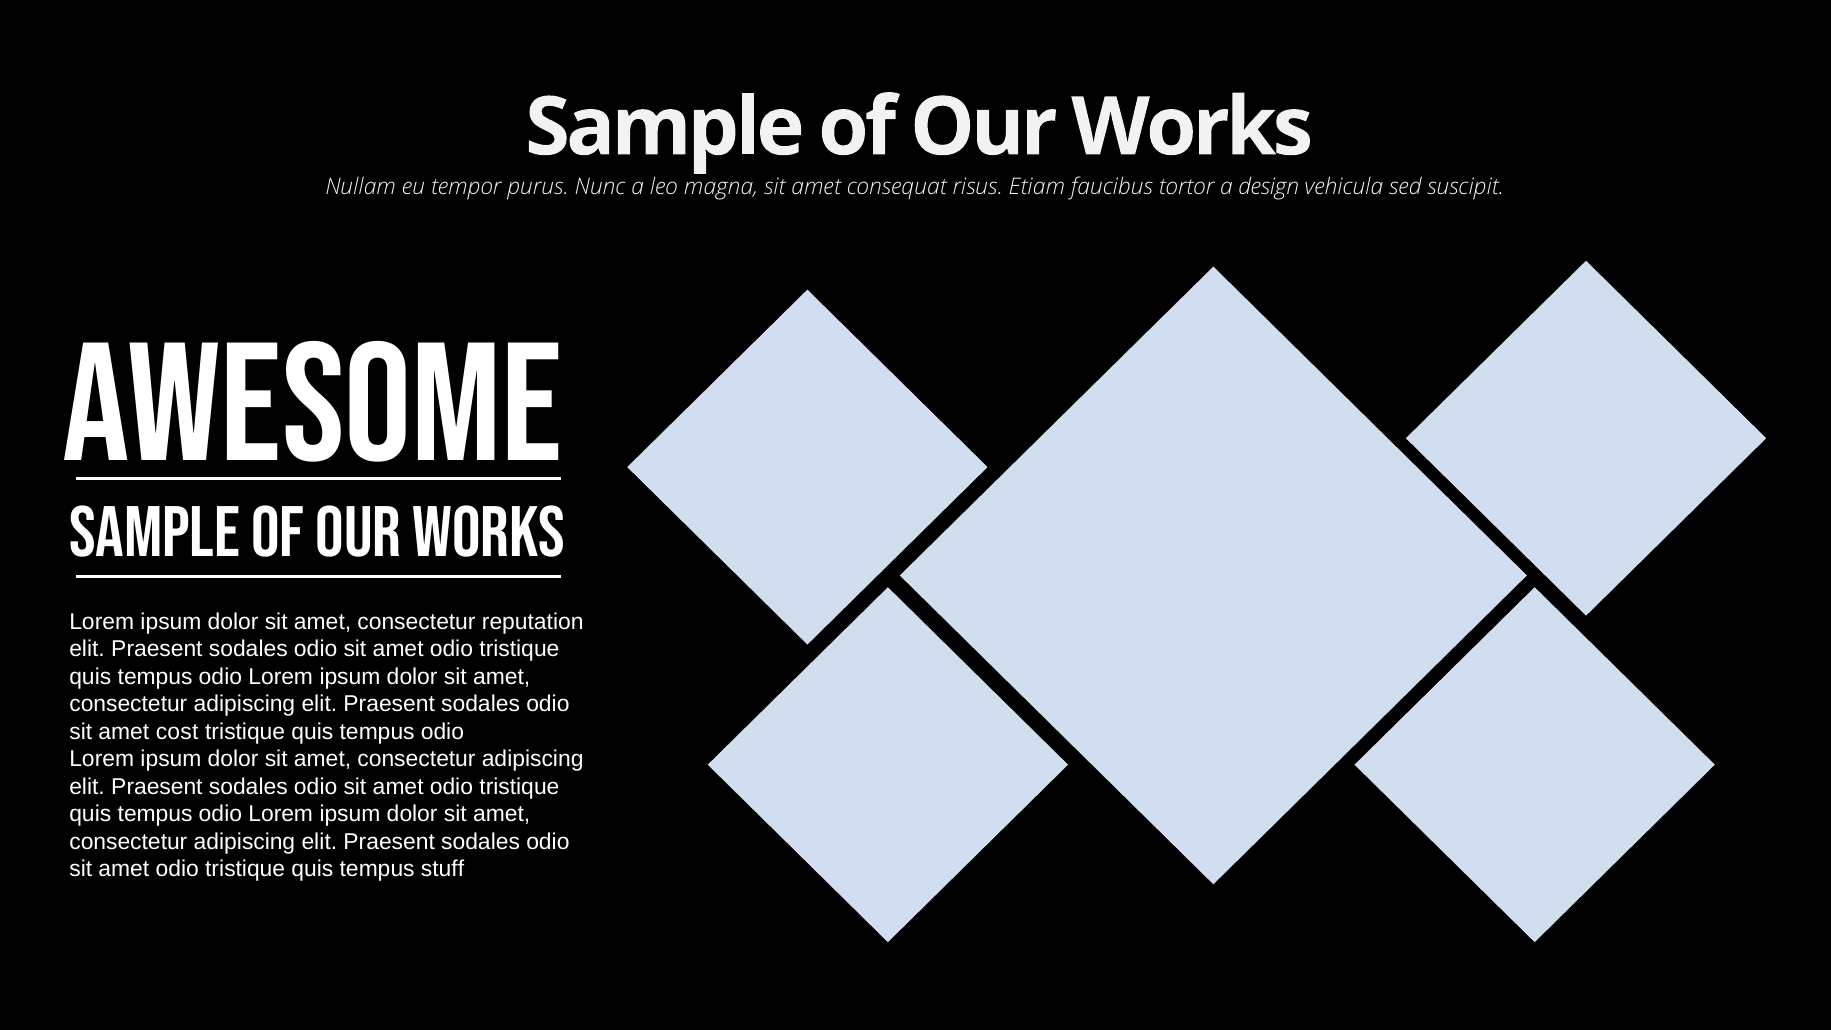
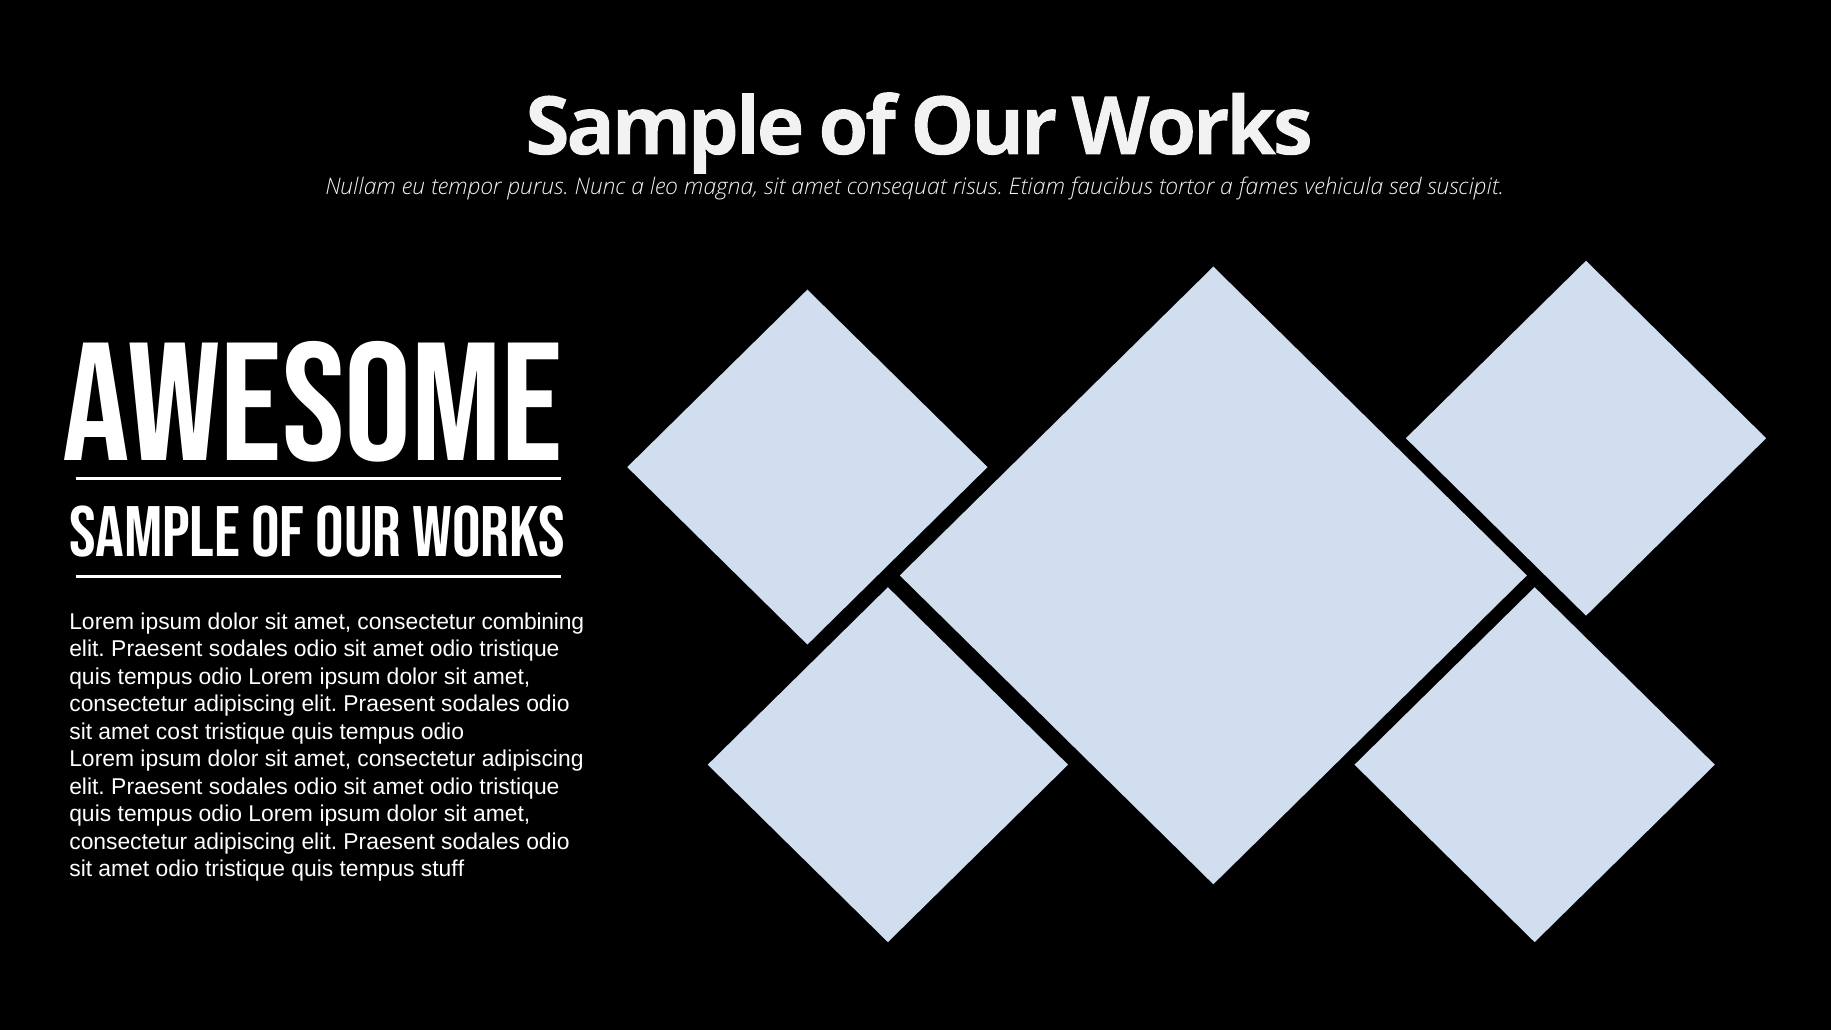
design: design -> fames
reputation: reputation -> combining
